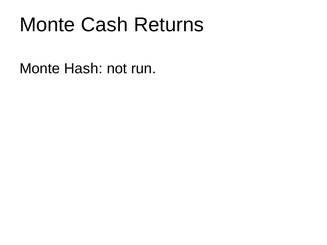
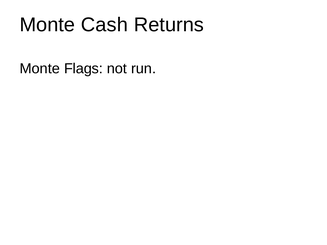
Hash: Hash -> Flags
